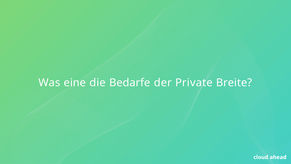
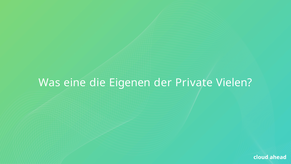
Bedarfe: Bedarfe -> Eigenen
Breite: Breite -> Vielen
